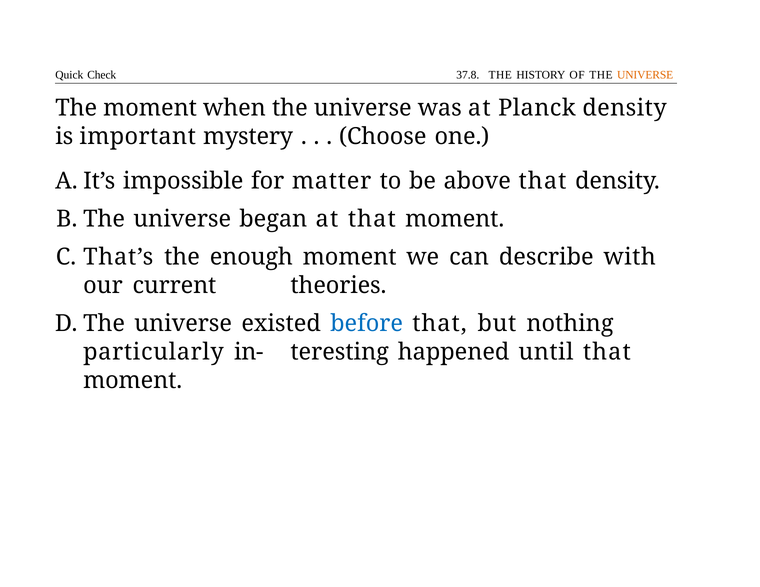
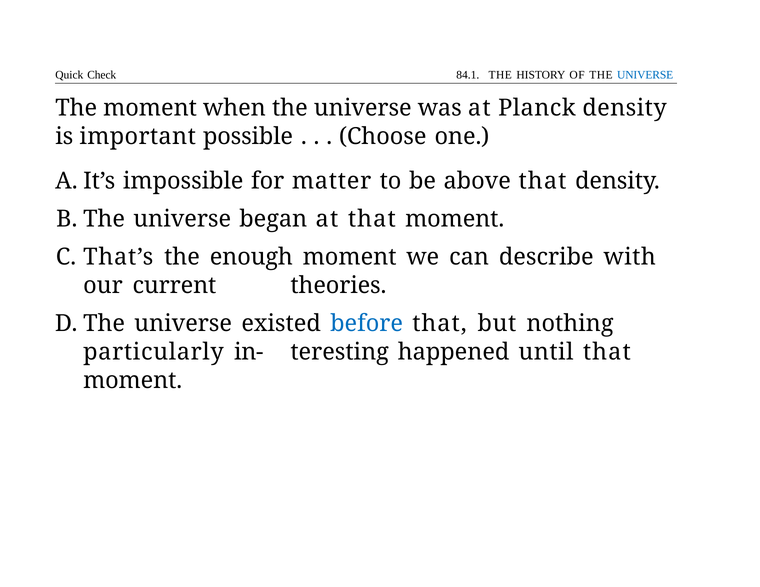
37.8: 37.8 -> 84.1
UNIVERSE at (645, 75) colour: orange -> blue
mystery: mystery -> possible
